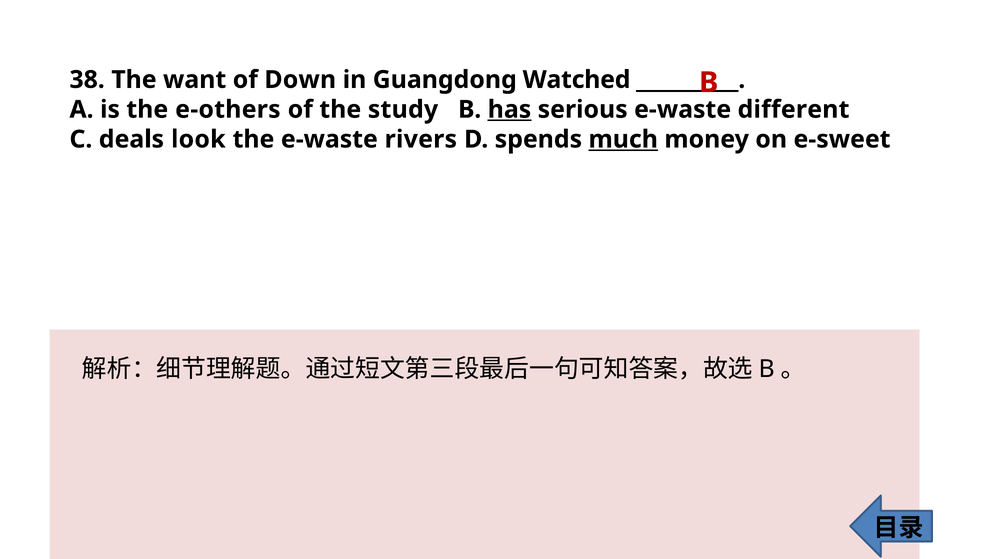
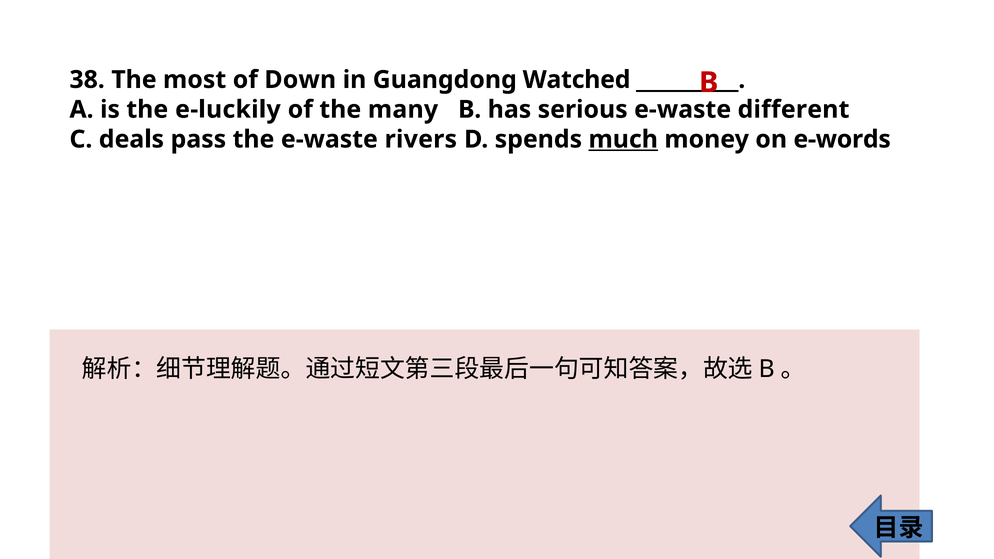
want: want -> most
e-others: e-others -> e-luckily
study: study -> many
has underline: present -> none
look: look -> pass
e-sweet: e-sweet -> e-words
